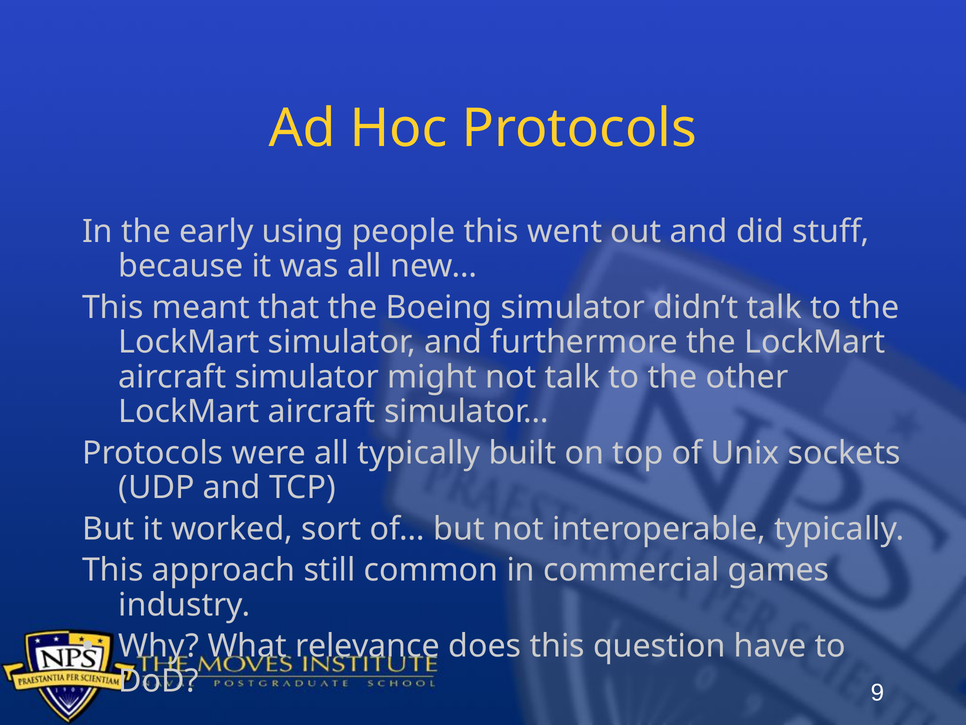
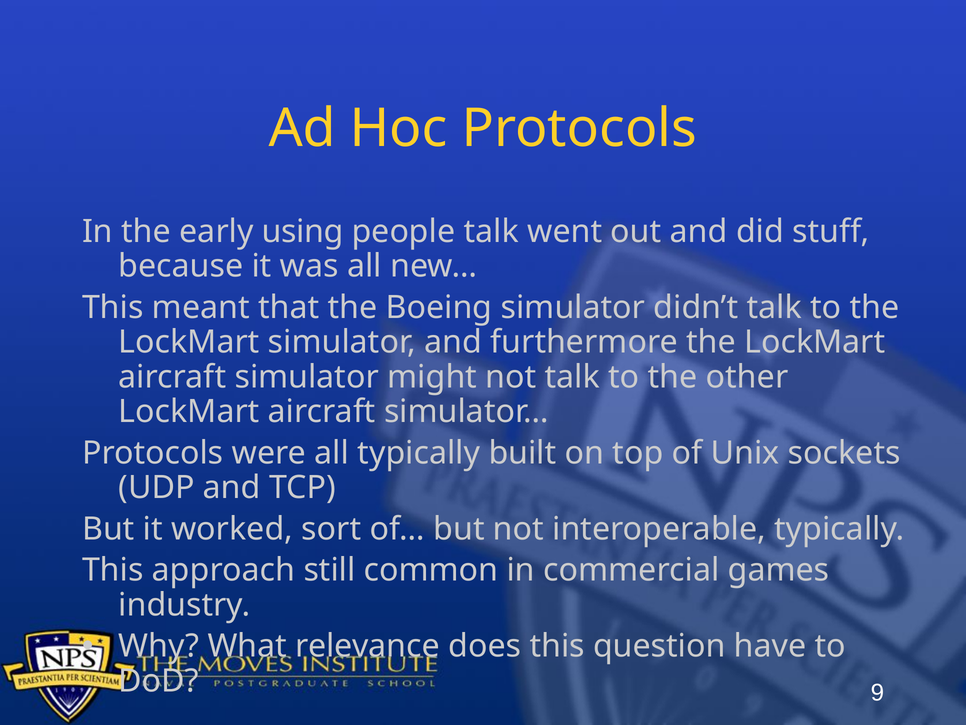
people this: this -> talk
